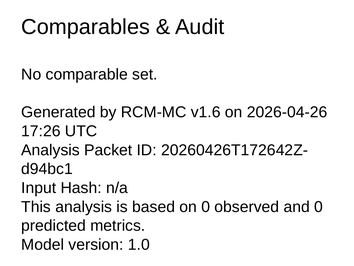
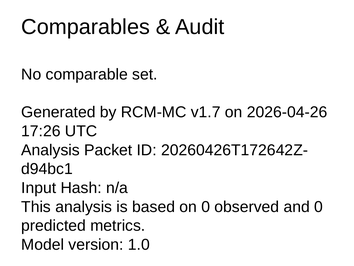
v1.6: v1.6 -> v1.7
